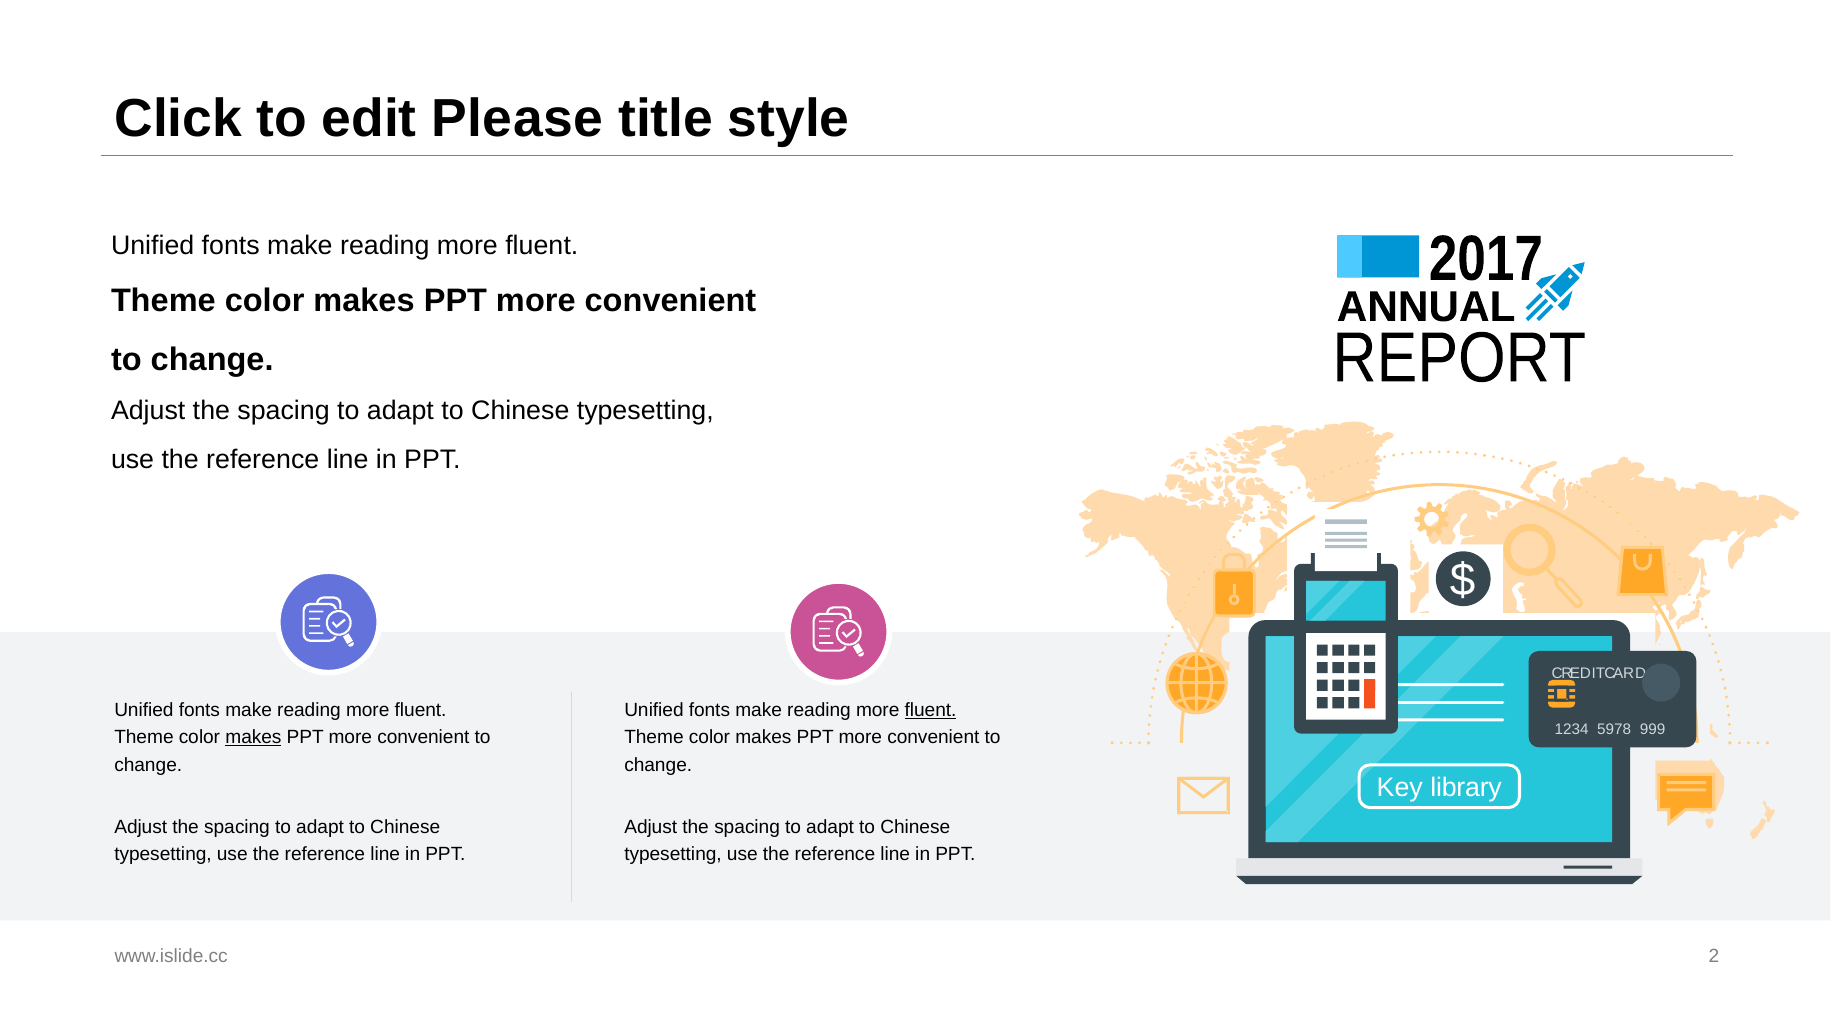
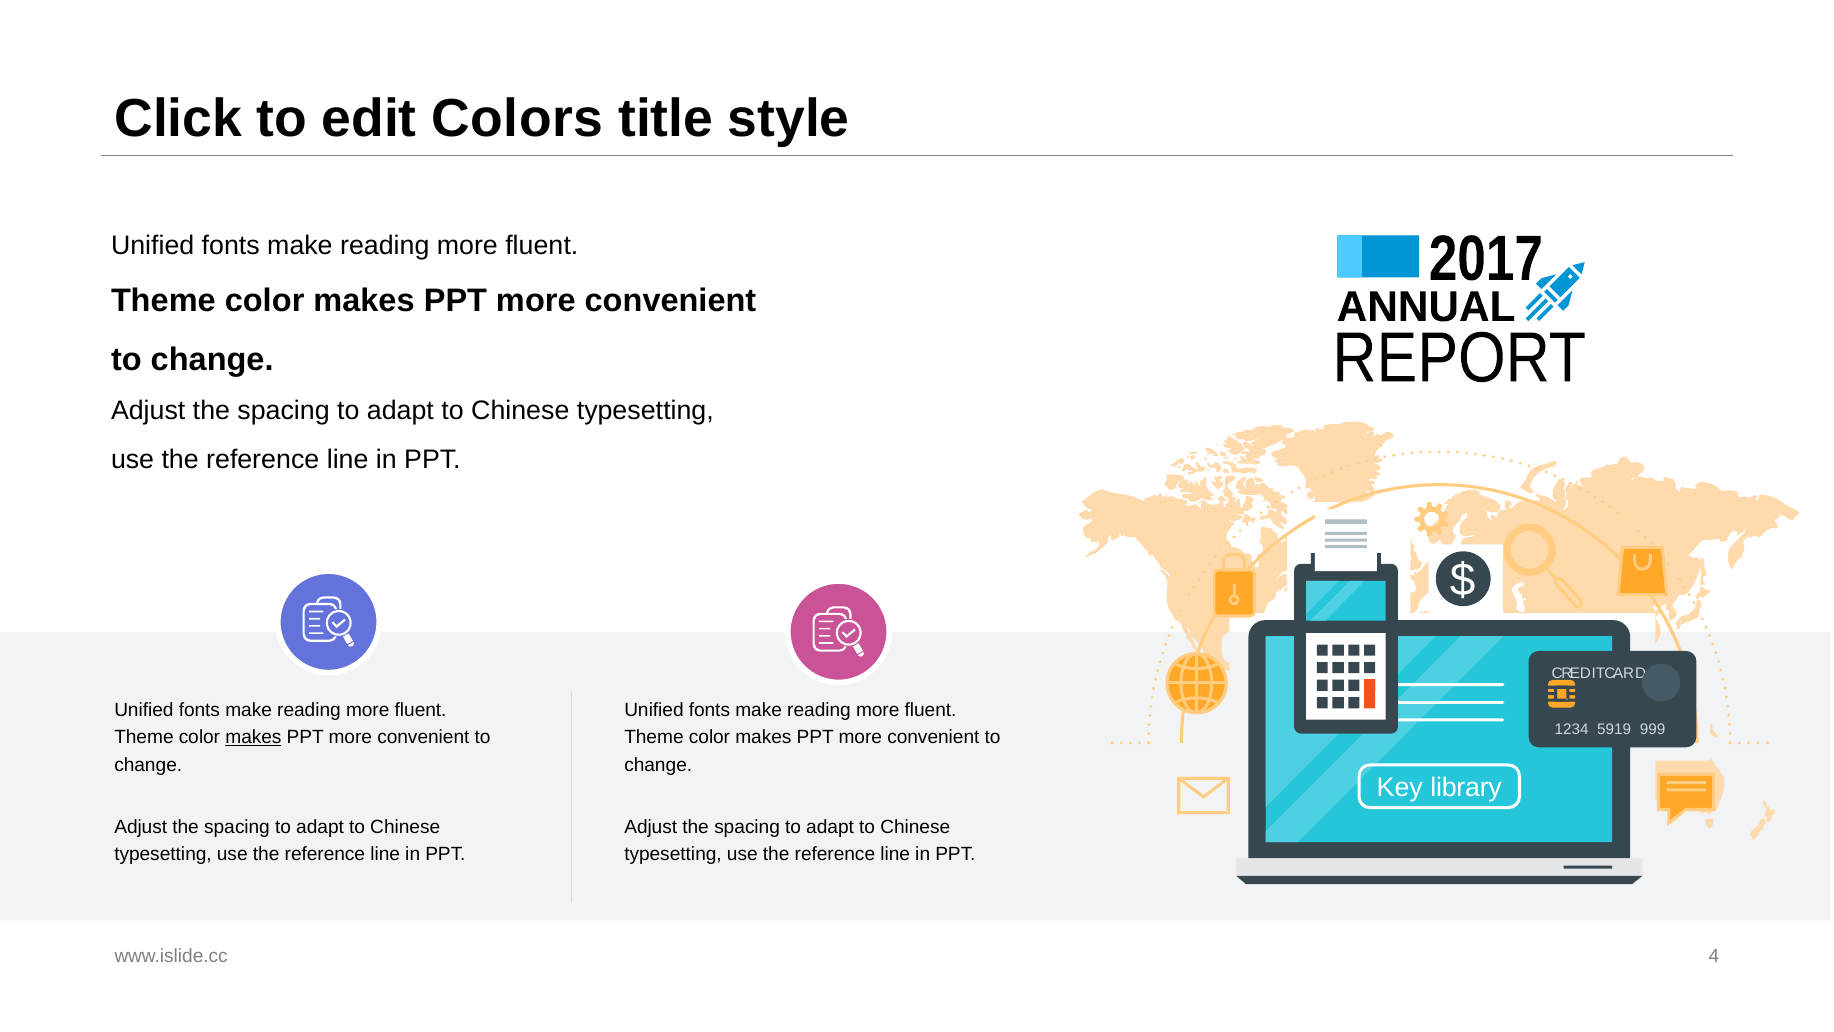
Please: Please -> Colors
fluent at (931, 710) underline: present -> none
5978: 5978 -> 5919
2: 2 -> 4
